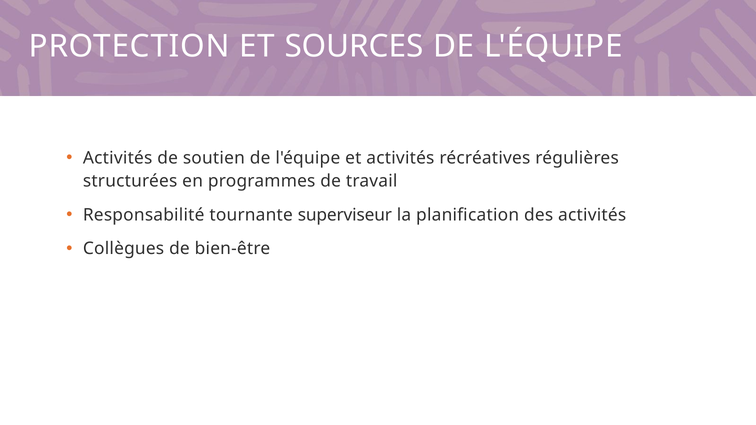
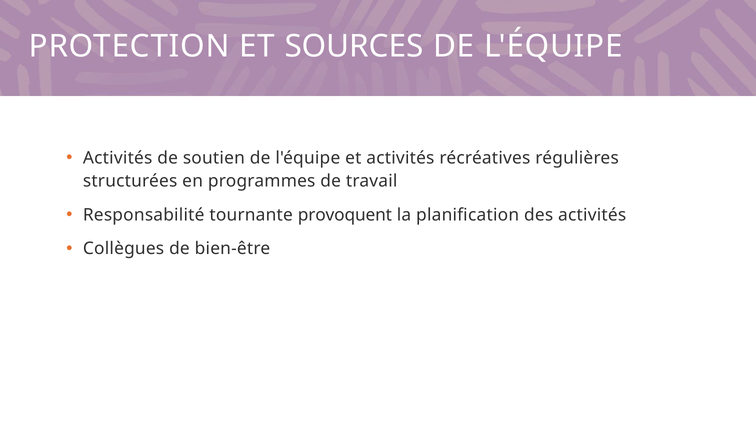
superviseur: superviseur -> provoquent
